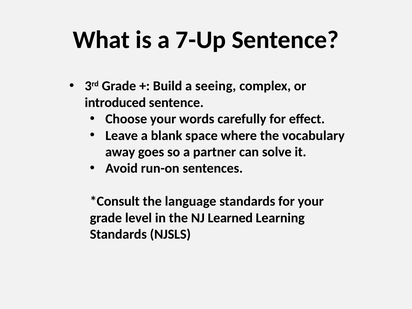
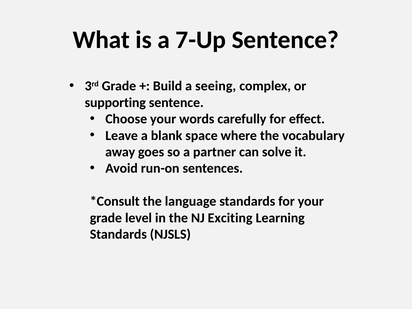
introduced: introduced -> supporting
Learned: Learned -> Exciting
